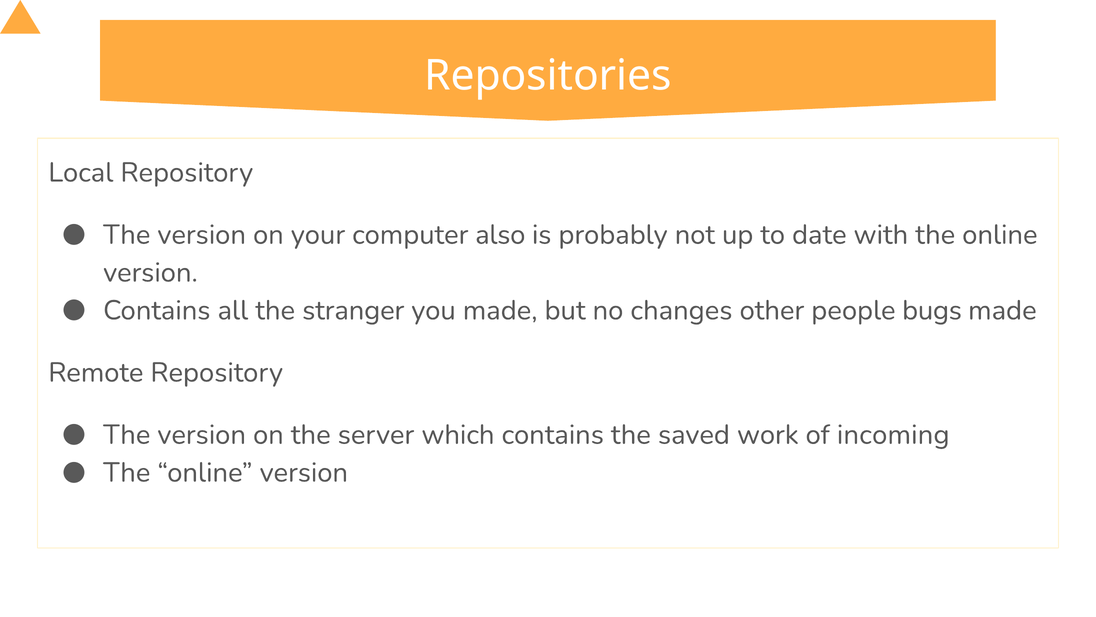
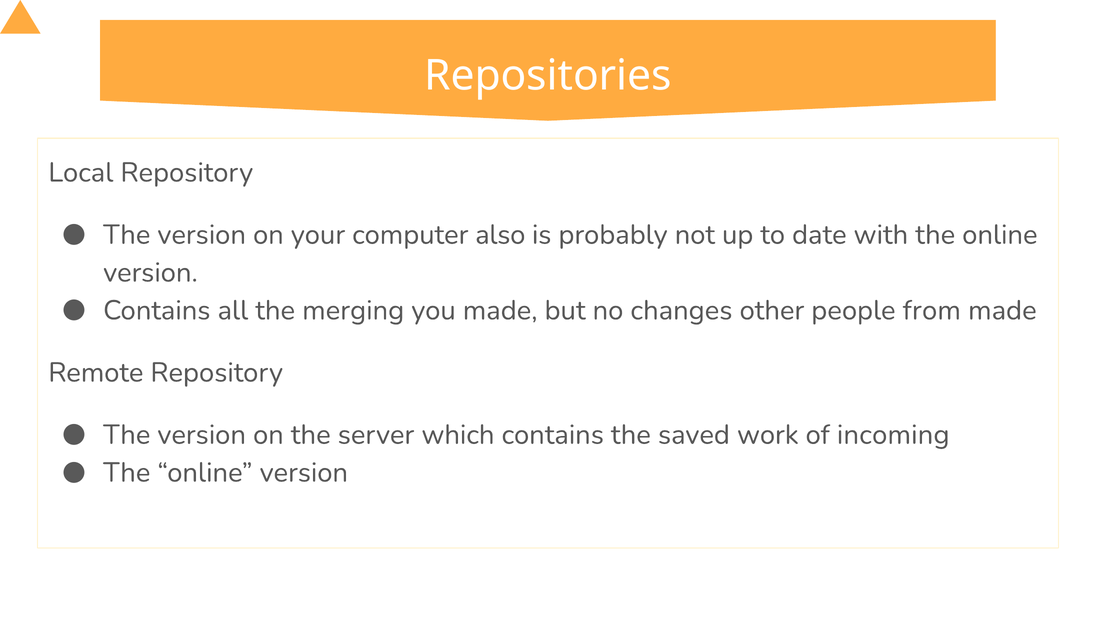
stranger: stranger -> merging
bugs: bugs -> from
